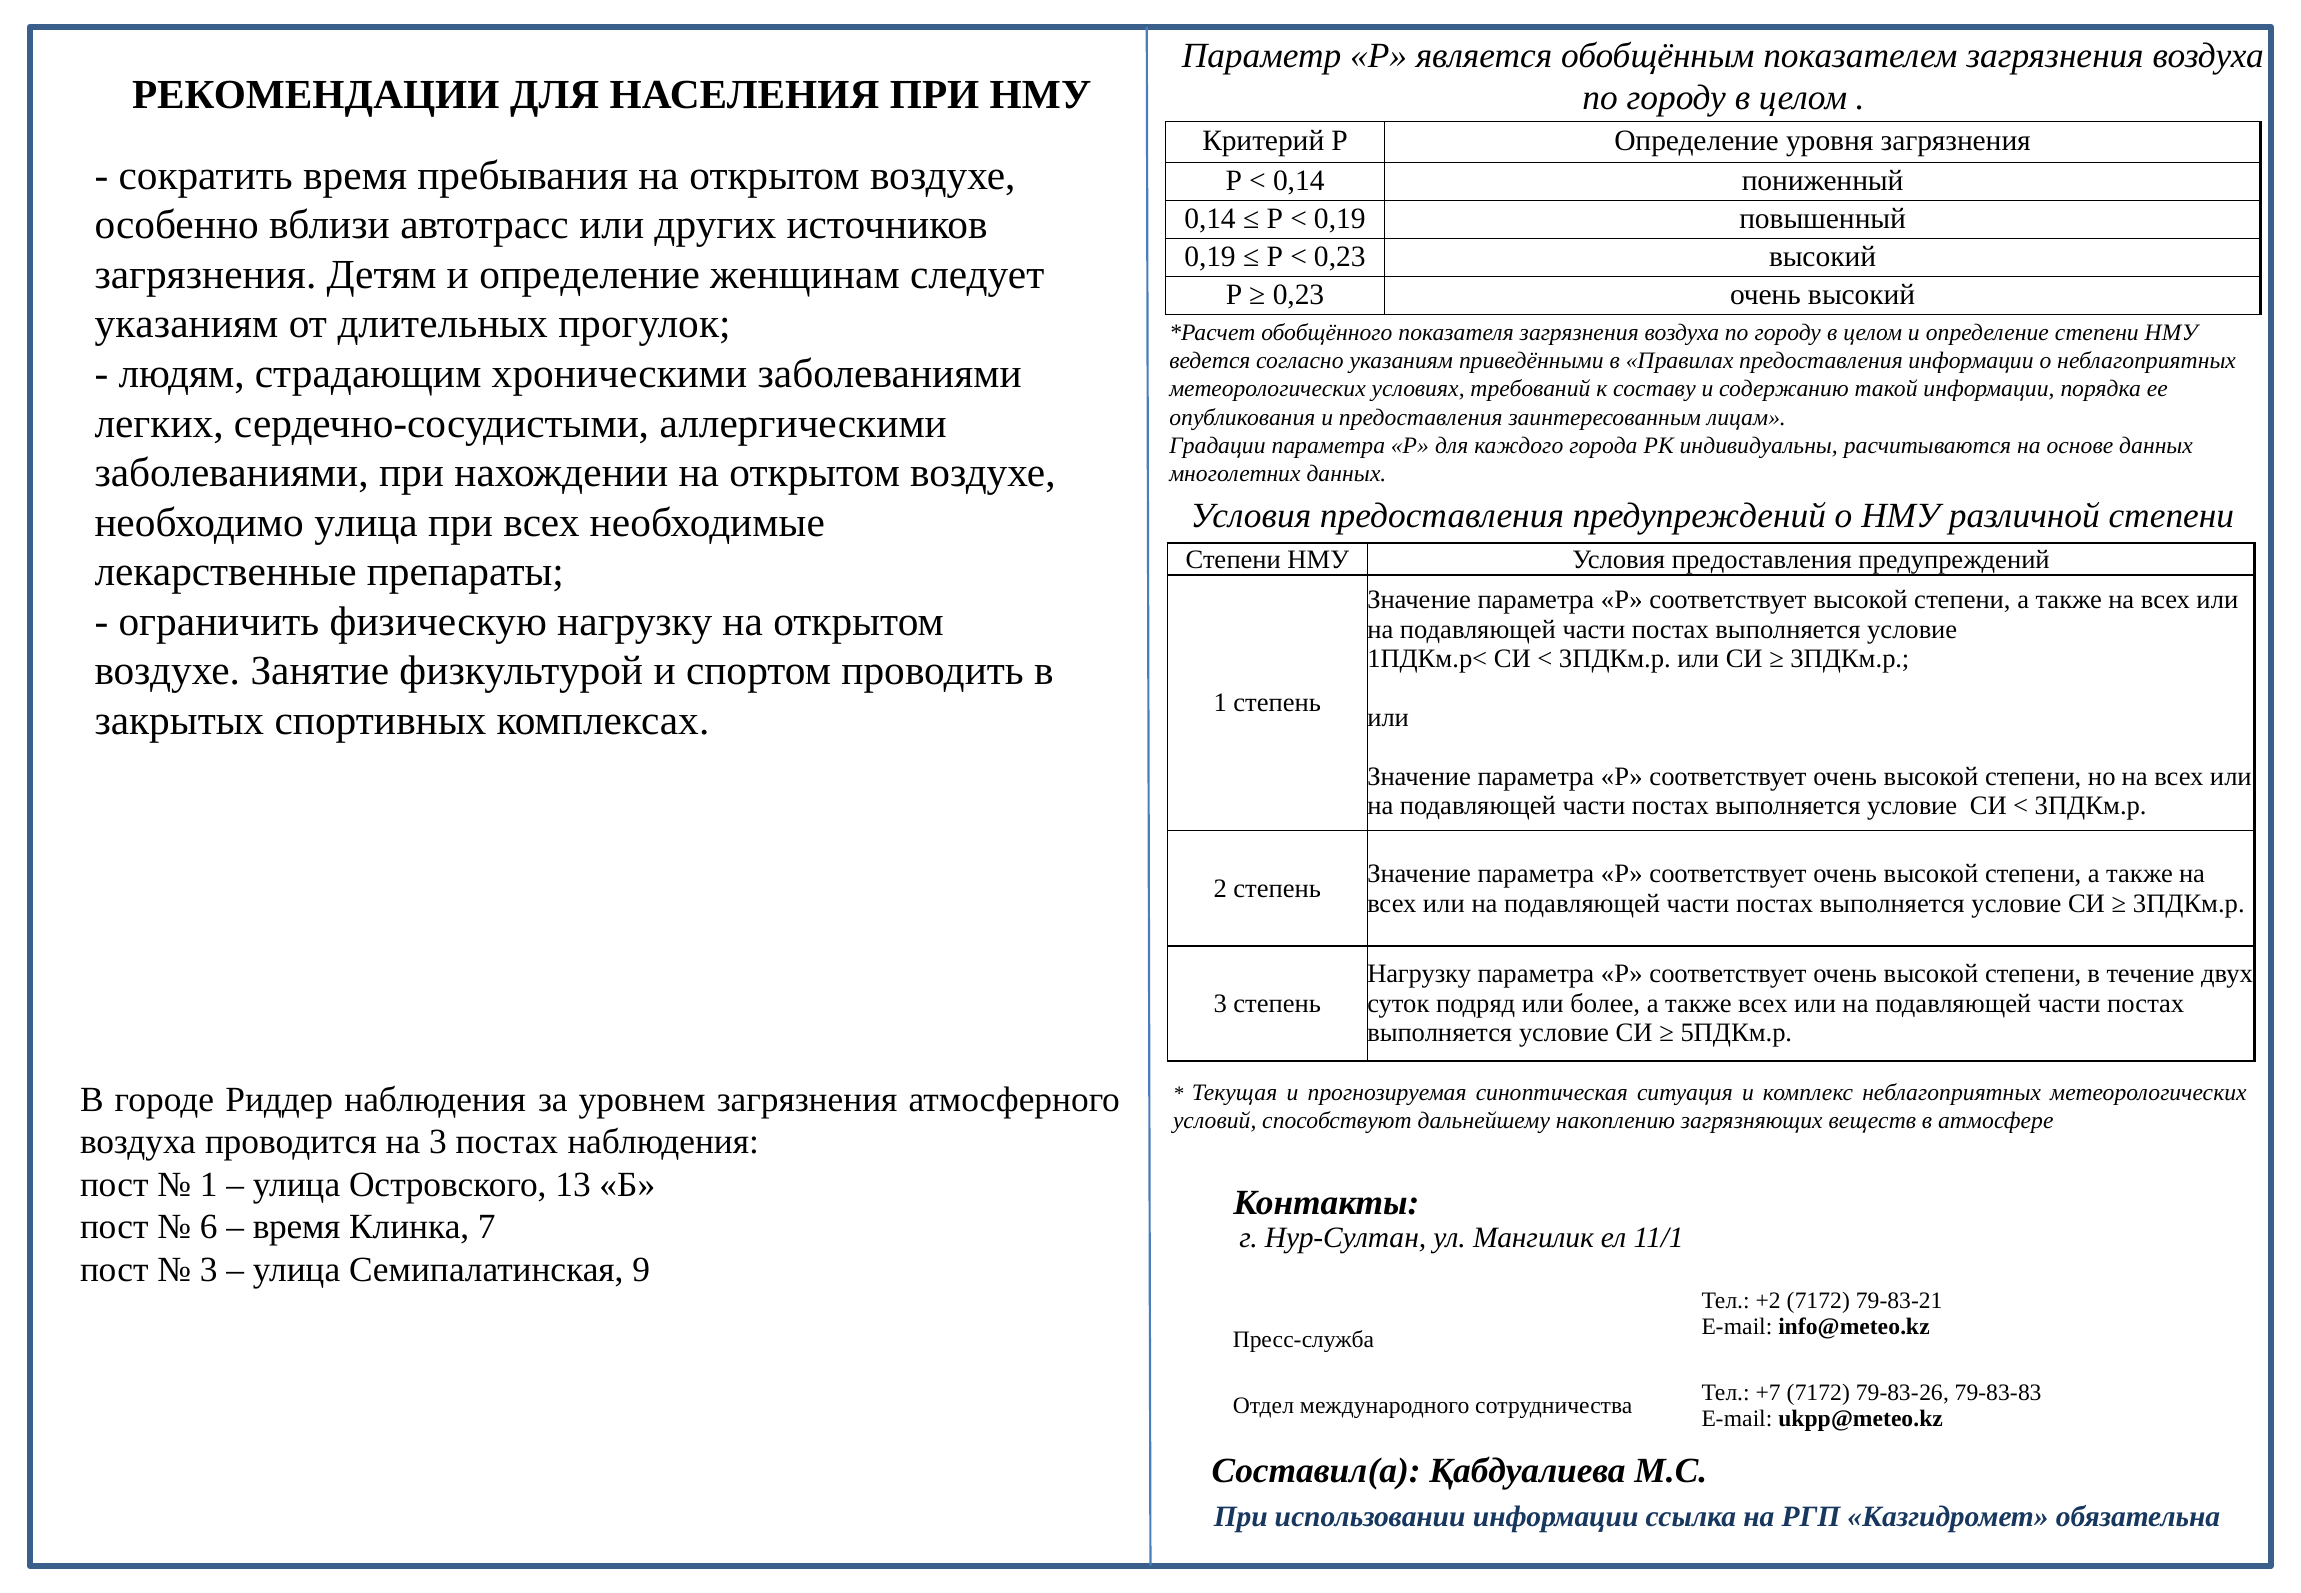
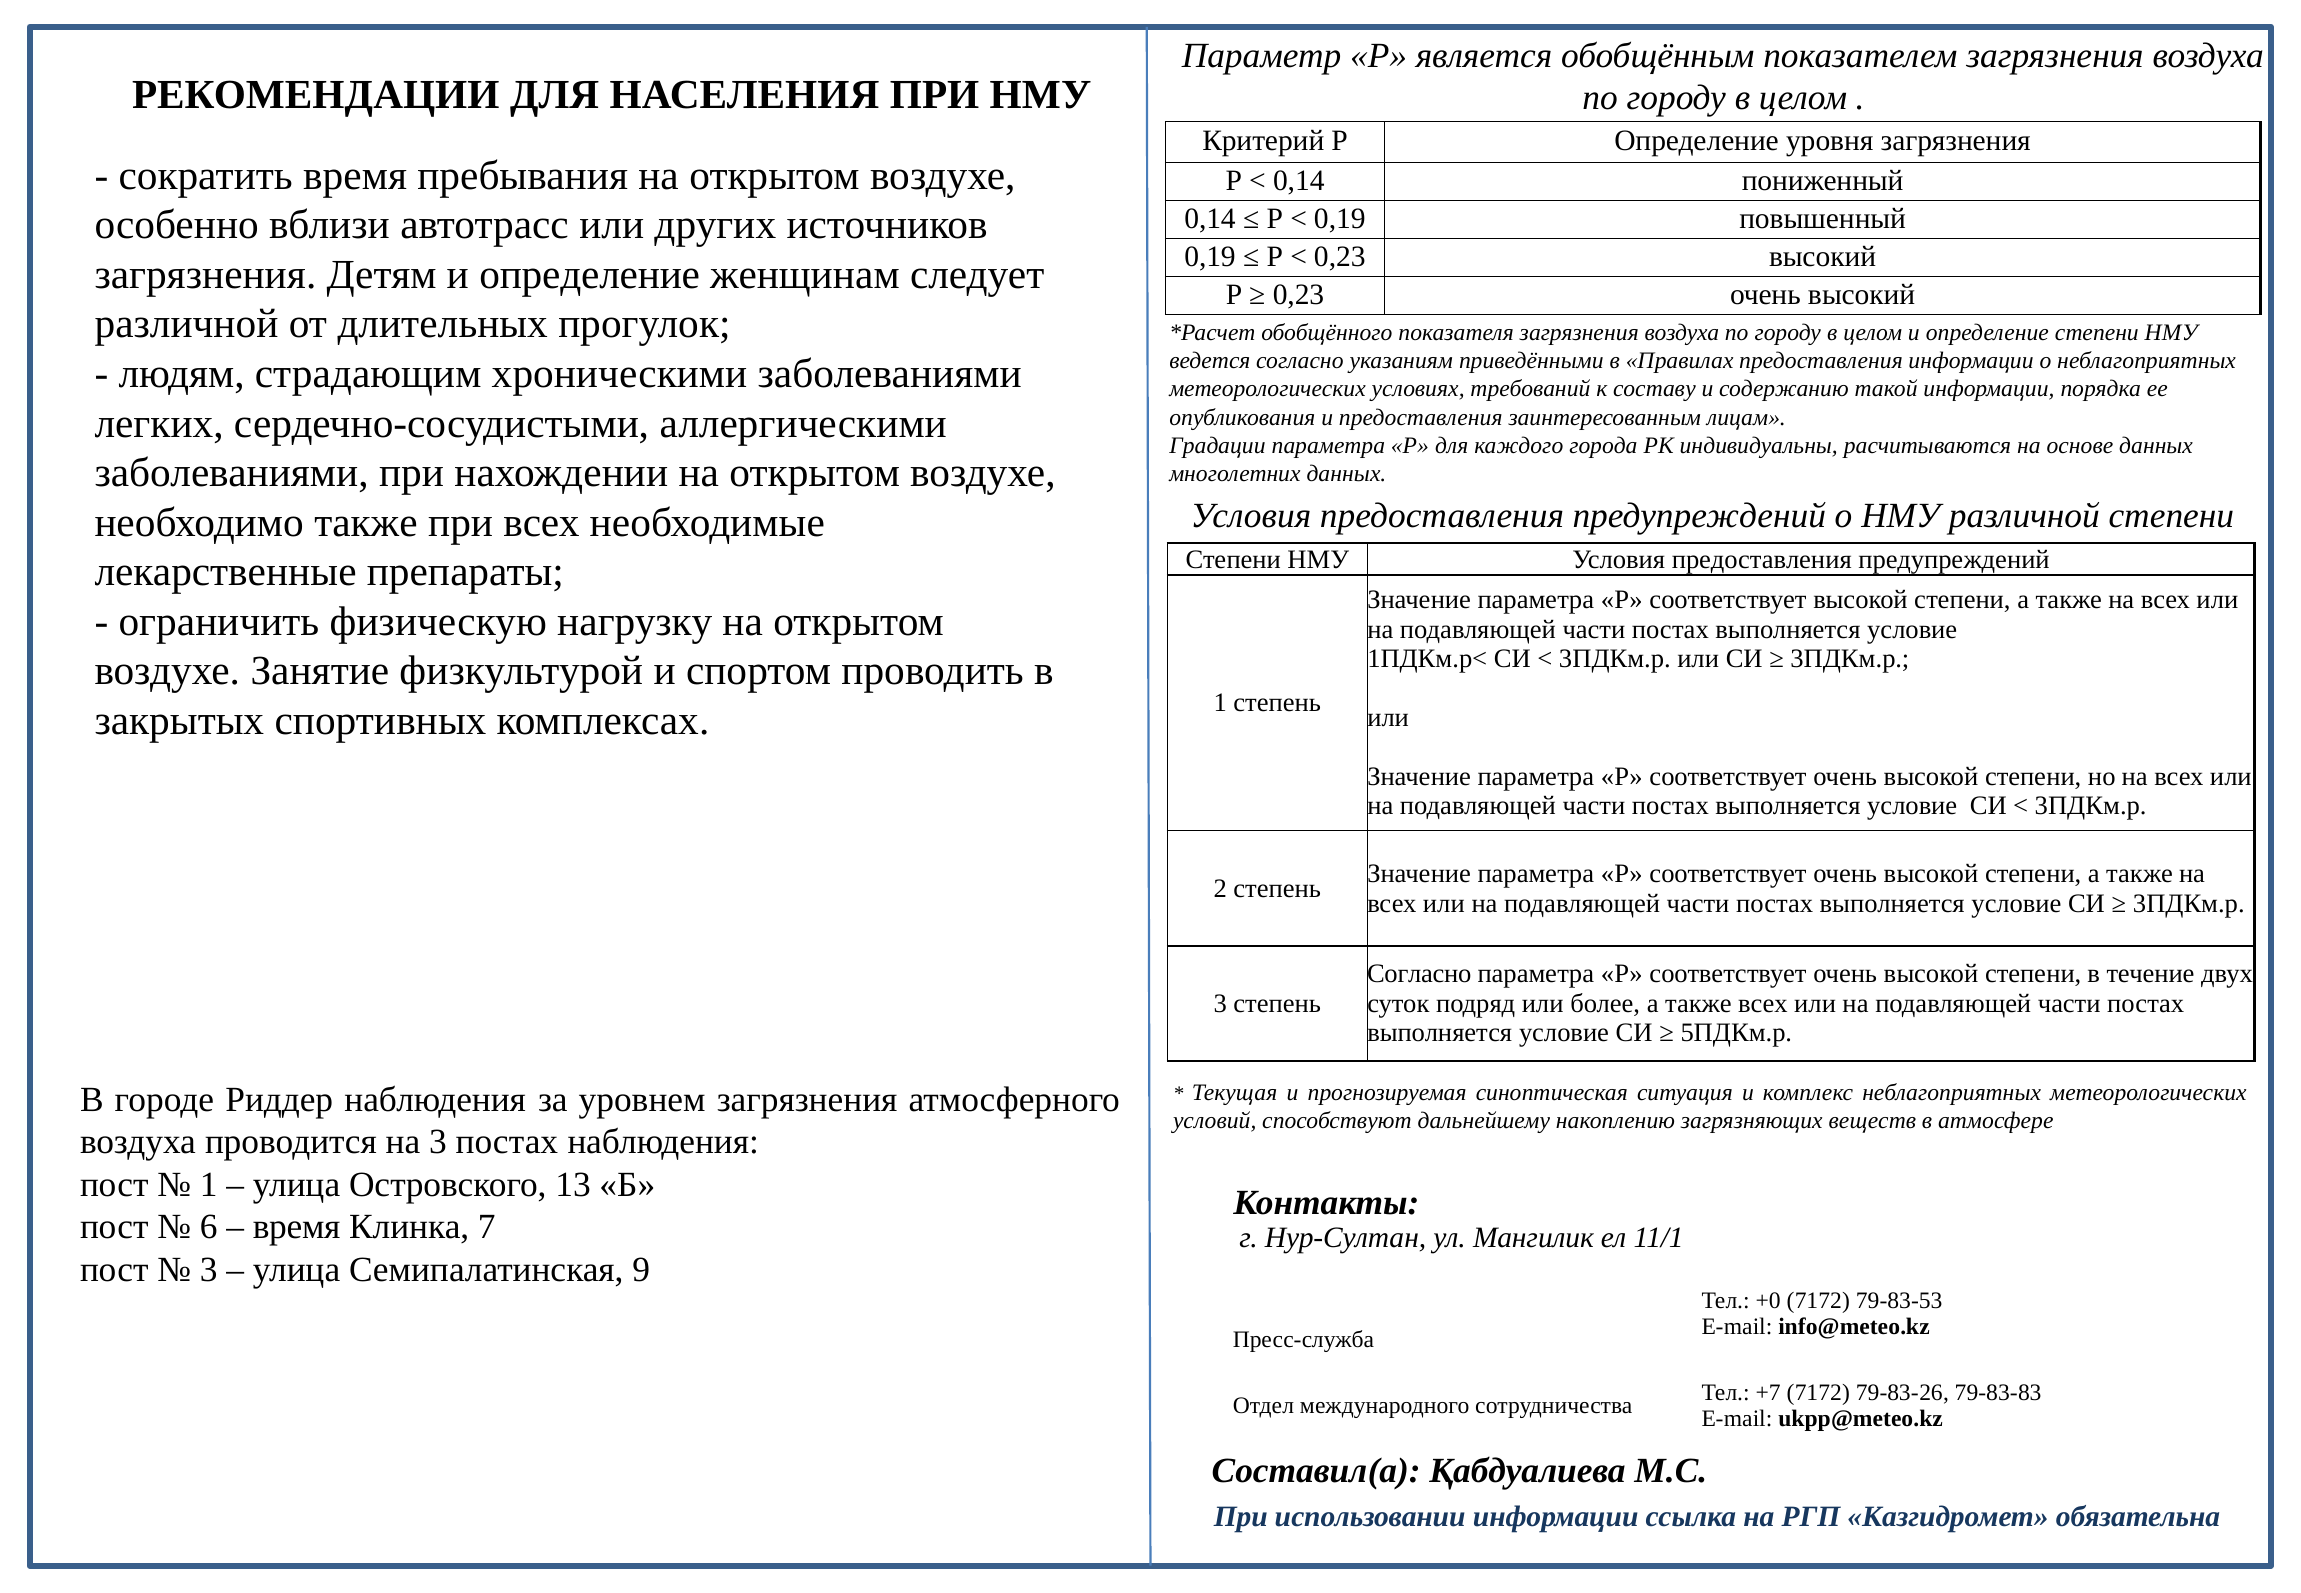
указаниям at (186, 324): указаниям -> различной
необходимо улица: улица -> также
Нагрузку at (1419, 974): Нагрузку -> Согласно
+2: +2 -> +0
79-83-21: 79-83-21 -> 79-83-53
